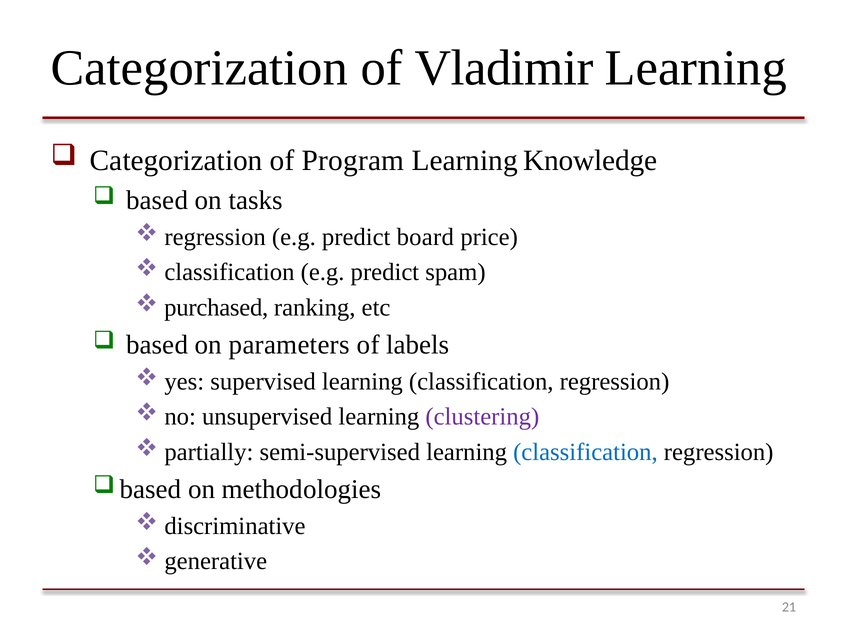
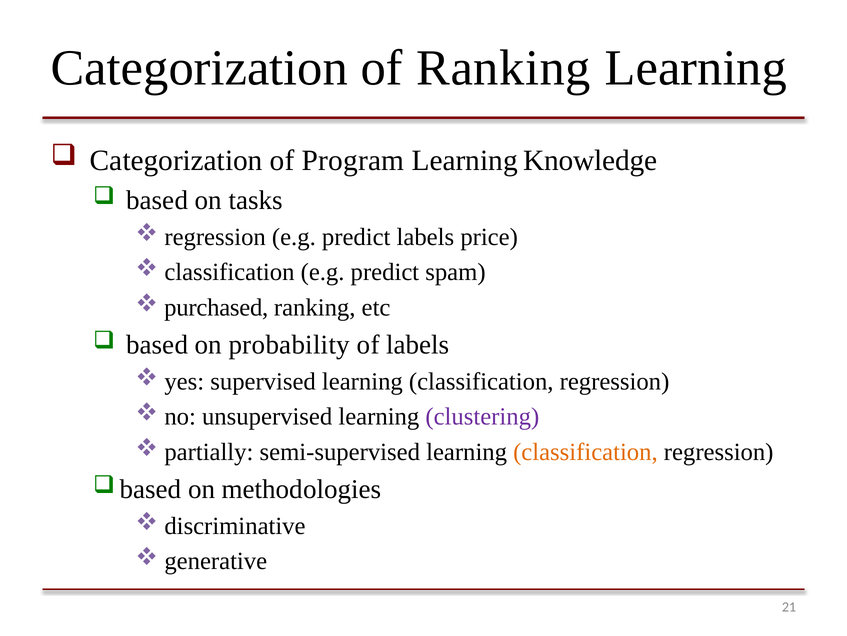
of Vladimir: Vladimir -> Ranking
predict board: board -> labels
parameters: parameters -> probability
classification at (585, 452) colour: blue -> orange
